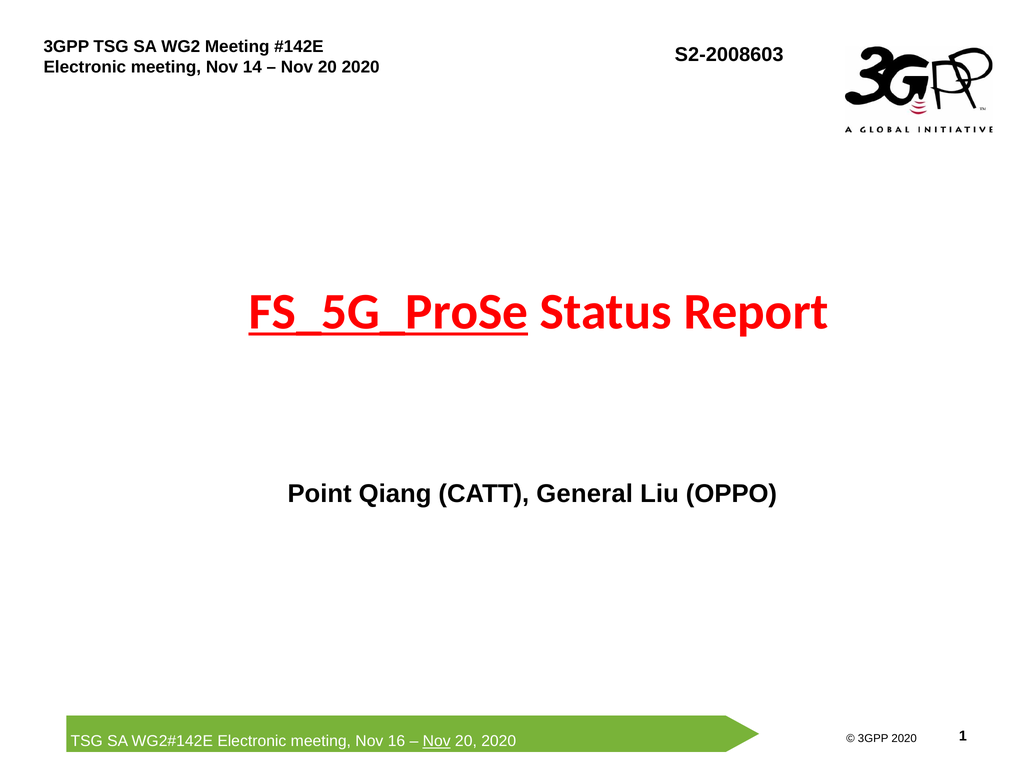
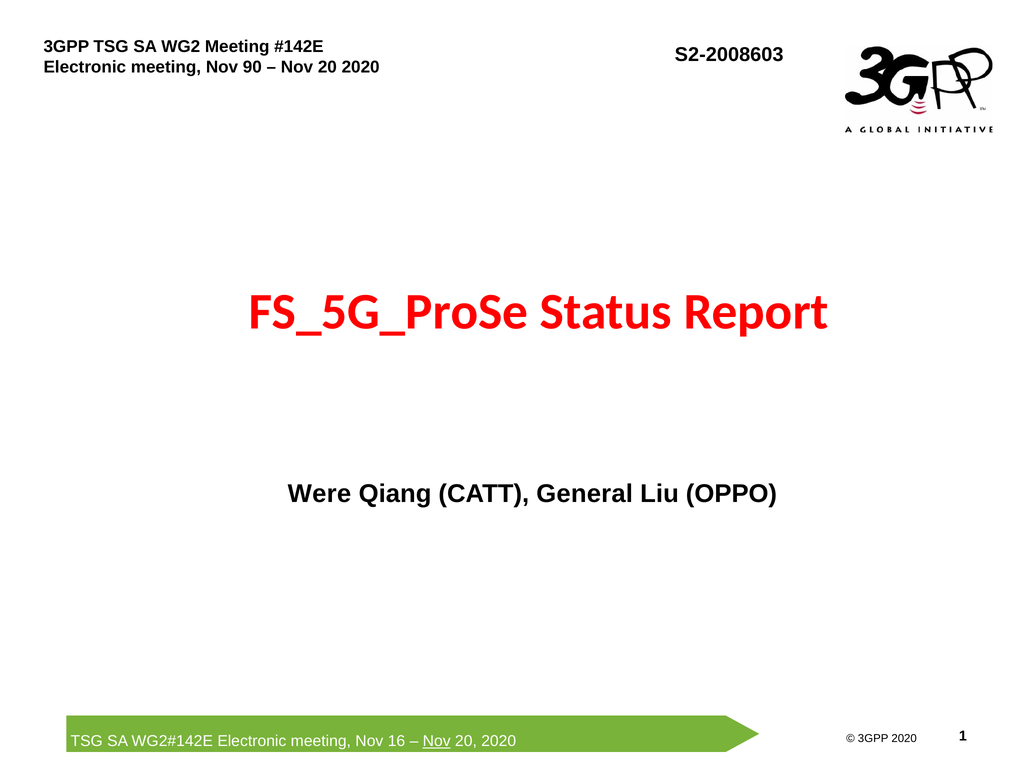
14: 14 -> 90
FS_5G_ProSe underline: present -> none
Point: Point -> Were
